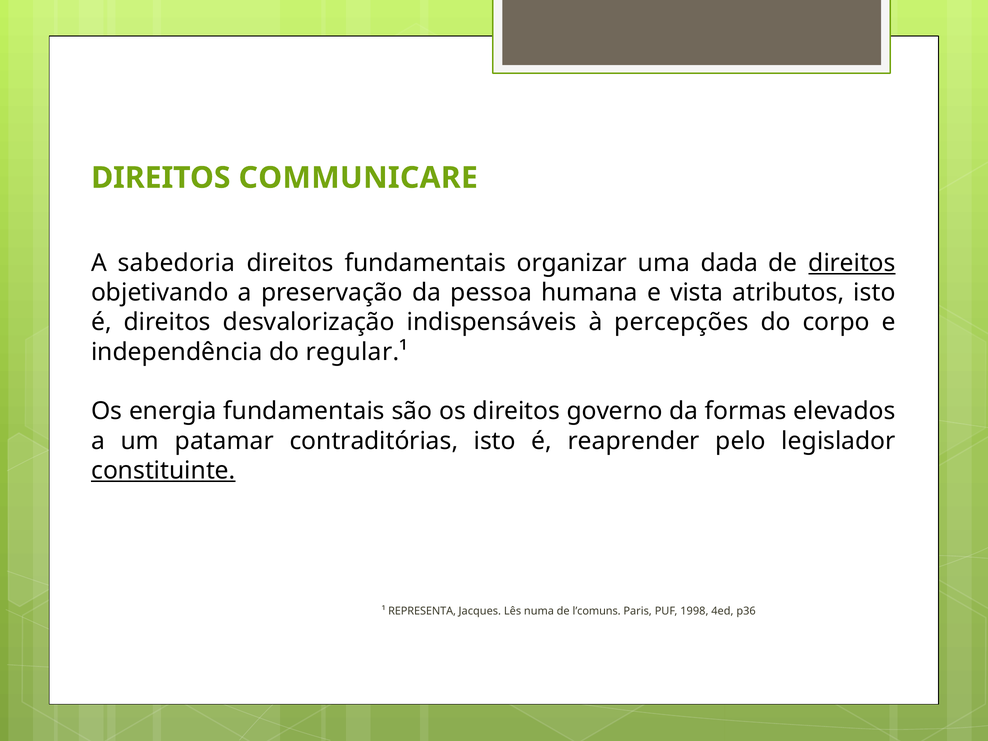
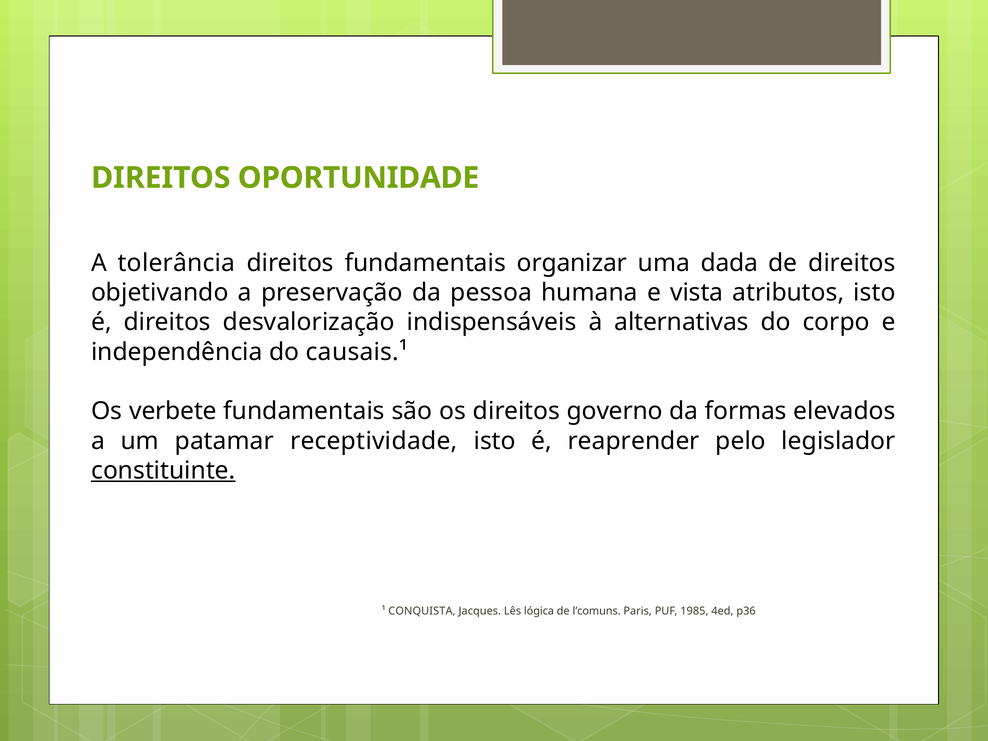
COMMUNICARE: COMMUNICARE -> OPORTUNIDADE
sabedoria: sabedoria -> tolerância
direitos at (852, 263) underline: present -> none
percepções: percepções -> alternativas
regular.¹: regular.¹ -> causais.¹
energia: energia -> verbete
contraditórias: contraditórias -> receptividade
REPRESENTA: REPRESENTA -> CONQUISTA
numa: numa -> lógica
1998: 1998 -> 1985
